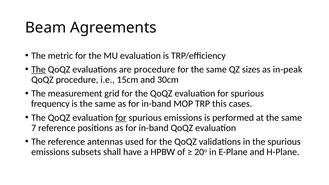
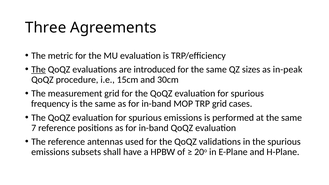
Beam: Beam -> Three
are procedure: procedure -> introduced
TRP this: this -> grid
for at (121, 118) underline: present -> none
